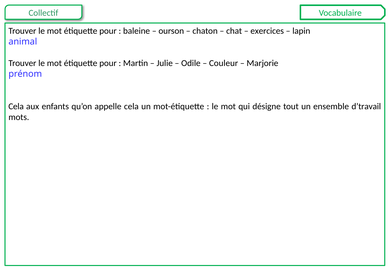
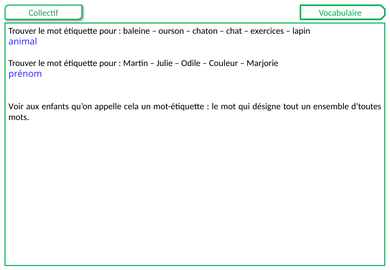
Cela at (16, 106): Cela -> Voir
d’travail: d’travail -> d’toutes
